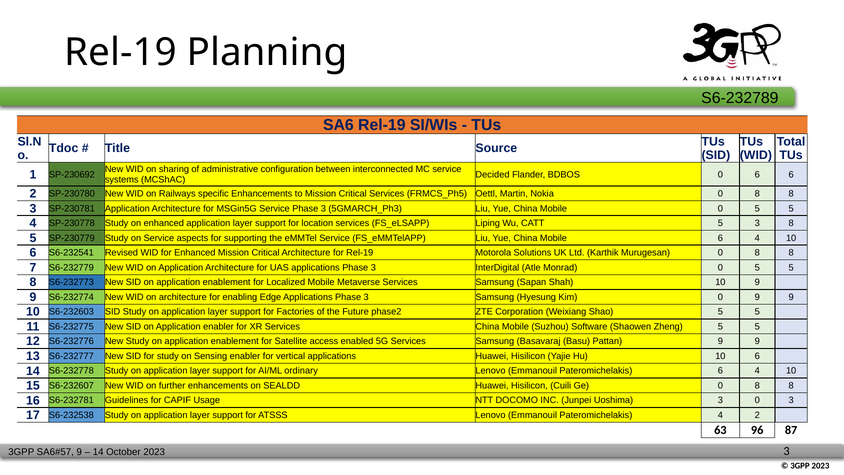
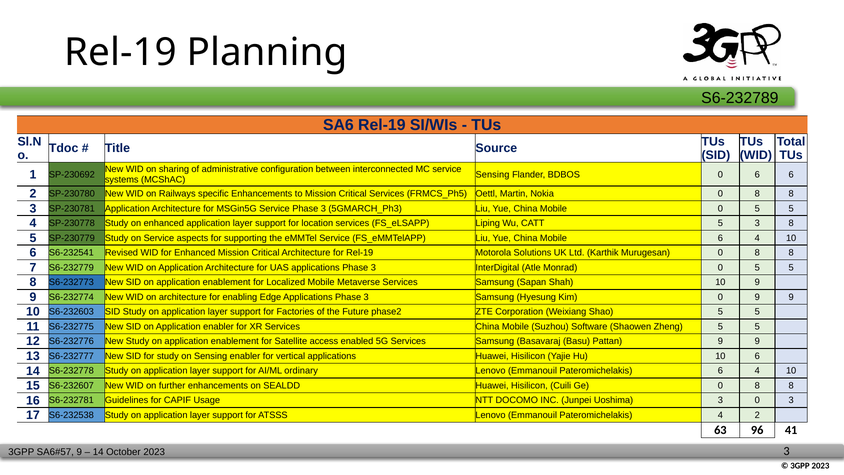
Decided at (493, 174): Decided -> Sensing
87: 87 -> 41
